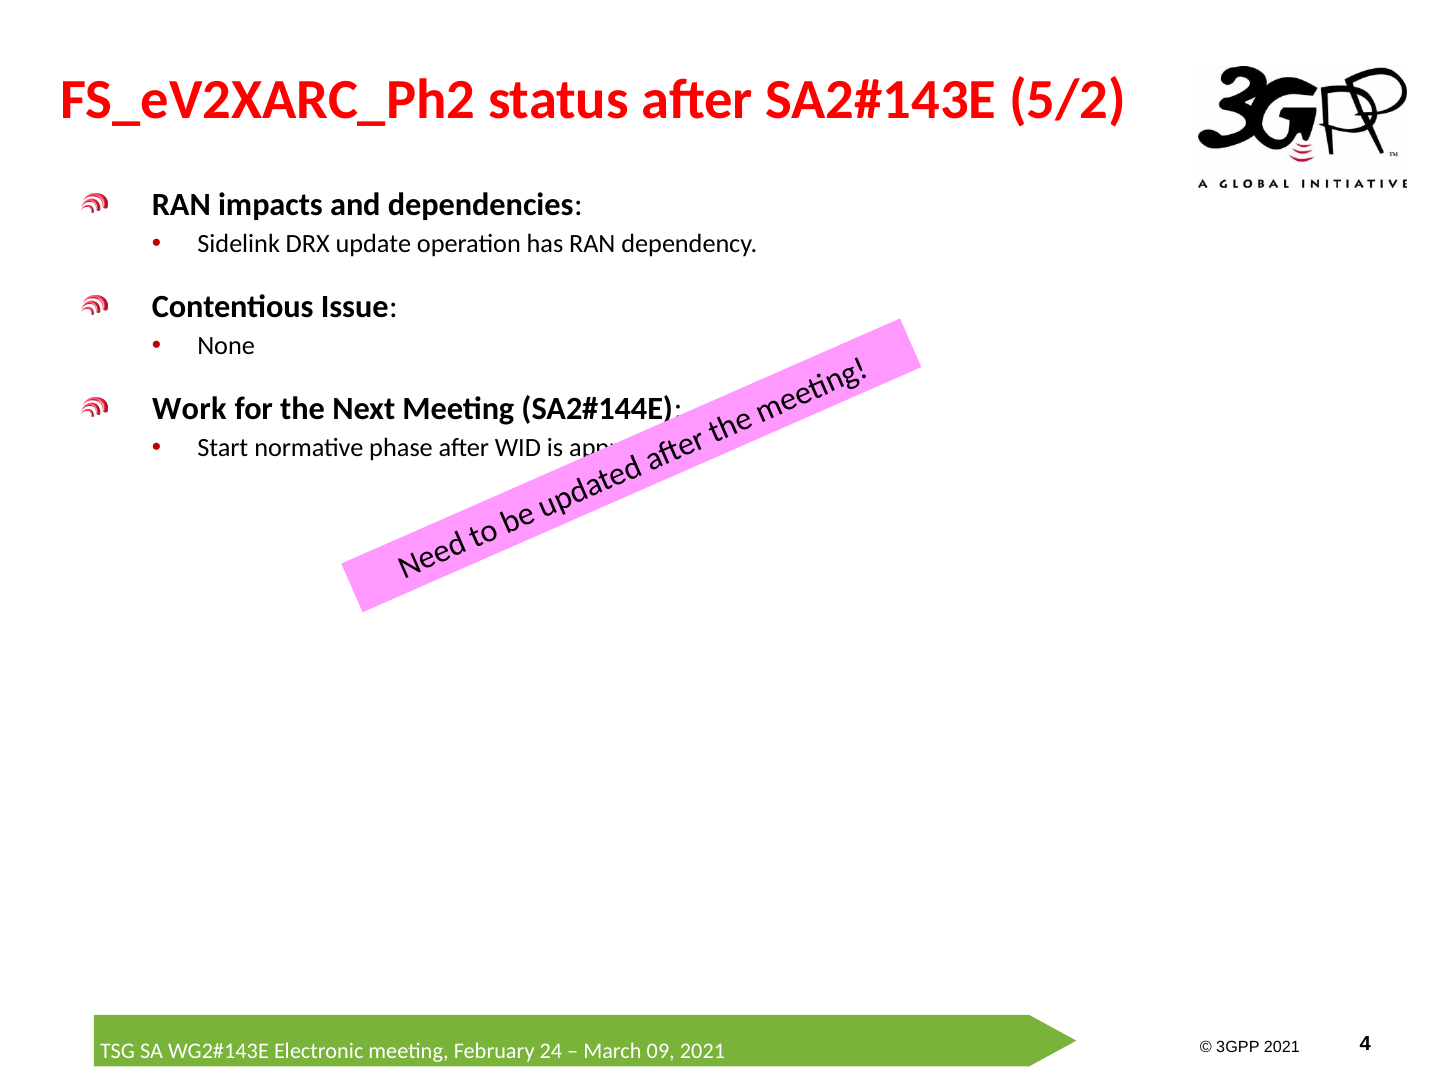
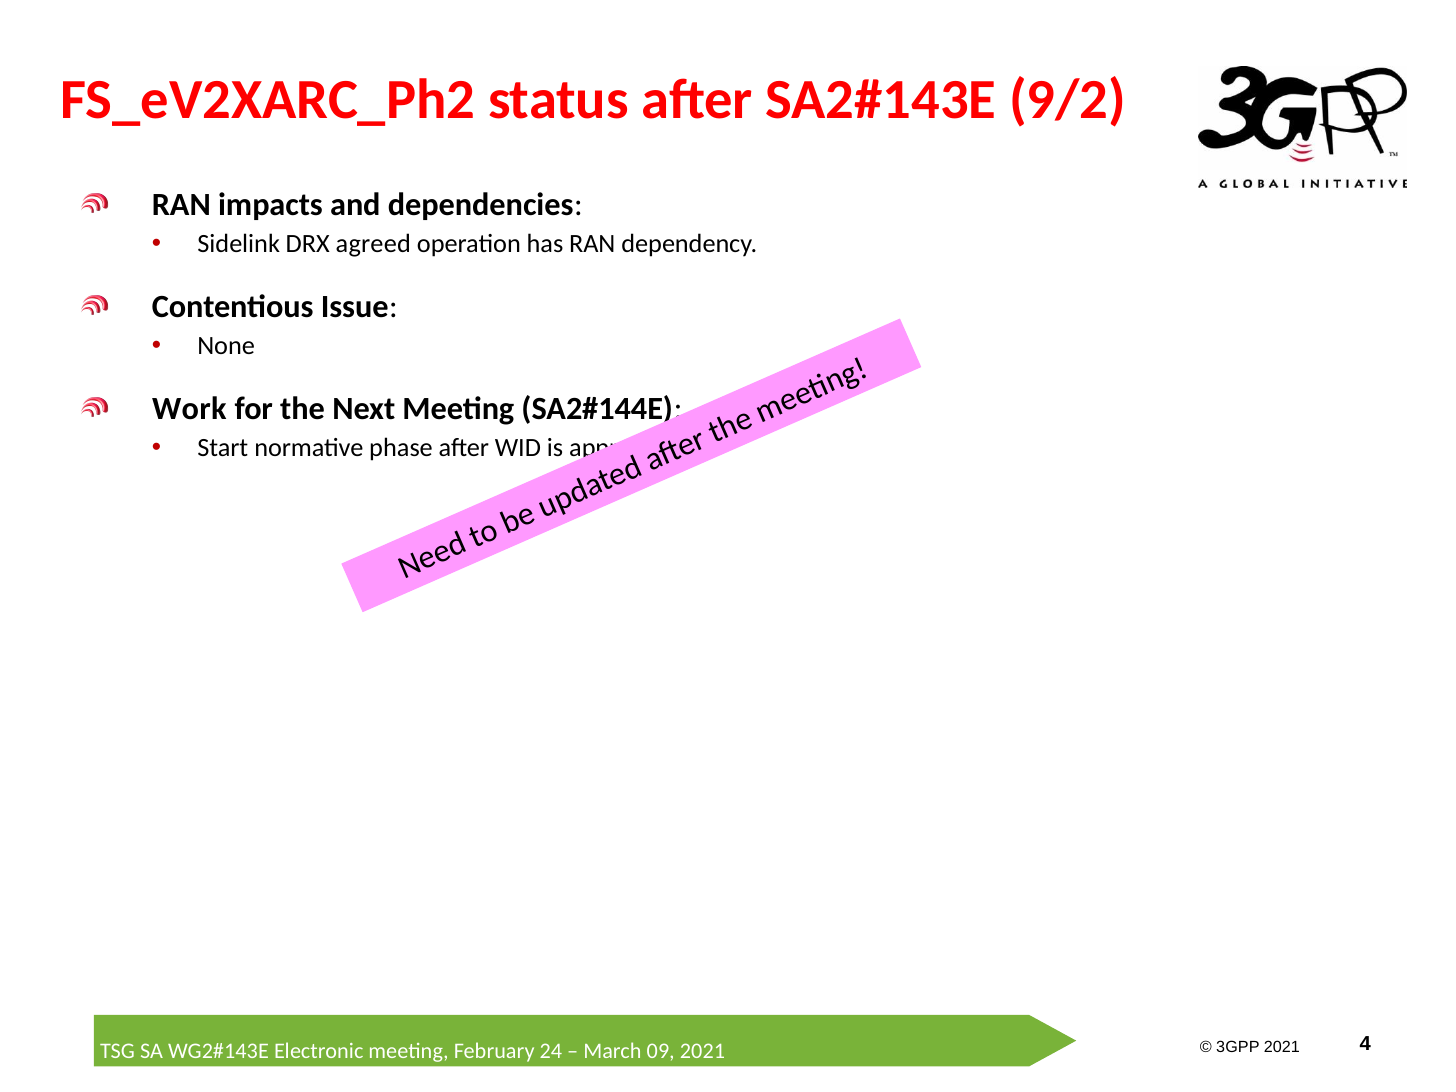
5/2: 5/2 -> 9/2
update: update -> agreed
